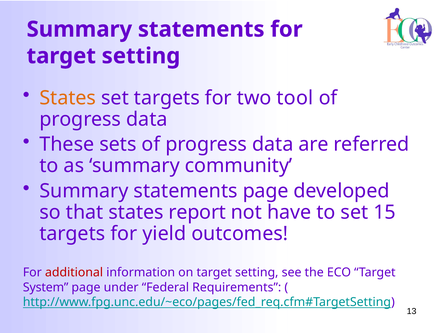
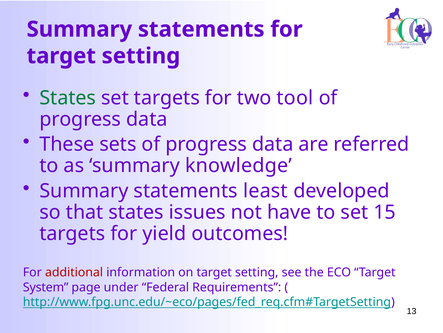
States at (68, 98) colour: orange -> green
community: community -> knowledge
statements page: page -> least
report: report -> issues
